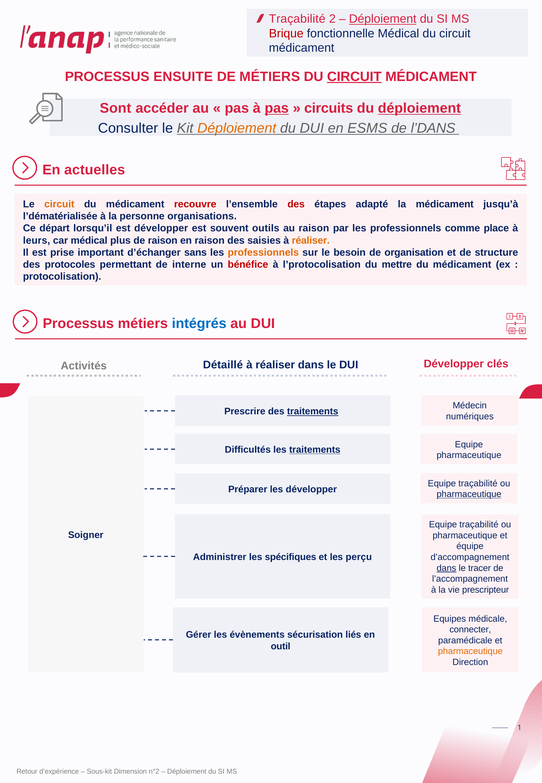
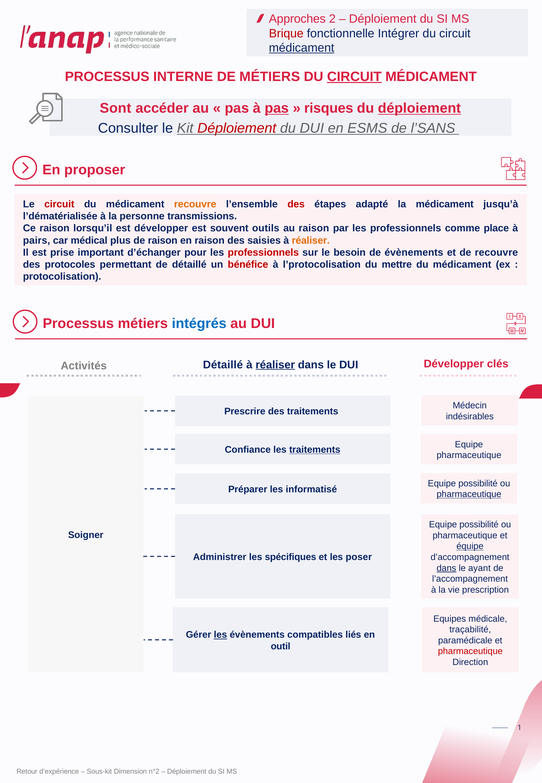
Traçabilité at (297, 19): Traçabilité -> Approches
Déploiement at (383, 19) underline: present -> none
fonctionnelle Médical: Médical -> Intégrer
médicament at (302, 48) underline: none -> present
ENSUITE: ENSUITE -> INTERNE
circuits: circuits -> risques
Déploiement at (237, 128) colour: orange -> red
l’DANS: l’DANS -> l’SANS
actuelles: actuelles -> proposer
circuit at (59, 204) colour: orange -> red
recouvre at (195, 204) colour: red -> orange
organisations: organisations -> transmissions
Ce départ: départ -> raison
leurs: leurs -> pairs
sans: sans -> pour
professionnels at (263, 252) colour: orange -> red
de organisation: organisation -> évènements
de structure: structure -> recouvre
de interne: interne -> détaillé
réaliser at (275, 365) underline: none -> present
traitements at (313, 411) underline: present -> none
numériques: numériques -> indésirables
Difficultés: Difficultés -> Confiance
traçabilité at (478, 483): traçabilité -> possibilité
les développer: développer -> informatisé
traçabilité at (479, 524): traçabilité -> possibilité
équipe underline: none -> present
perçu: perçu -> poser
tracer: tracer -> ayant
prescripteur: prescripteur -> prescription
connecter: connecter -> traçabilité
les at (220, 635) underline: none -> present
sécurisation: sécurisation -> compatibles
pharmaceutique at (470, 651) colour: orange -> red
